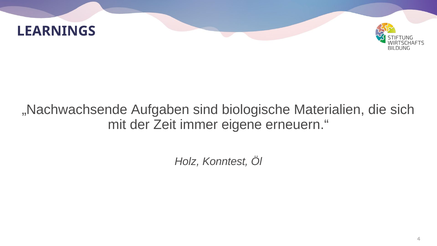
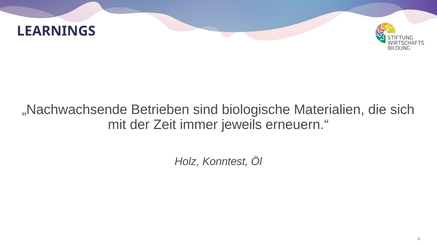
Aufgaben: Aufgaben -> Betrieben
eigene: eigene -> jeweils
